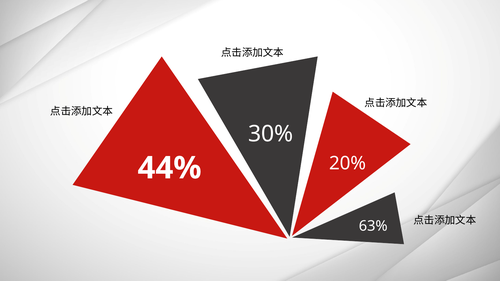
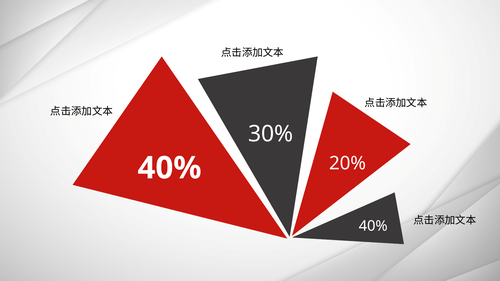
44% at (170, 168): 44% -> 40%
63% at (373, 226): 63% -> 40%
